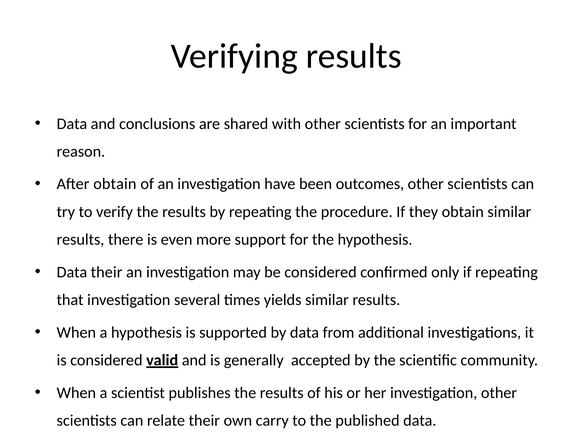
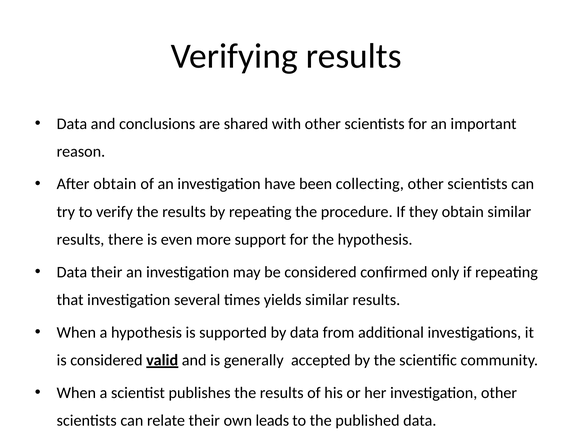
outcomes: outcomes -> collecting
carry: carry -> leads
